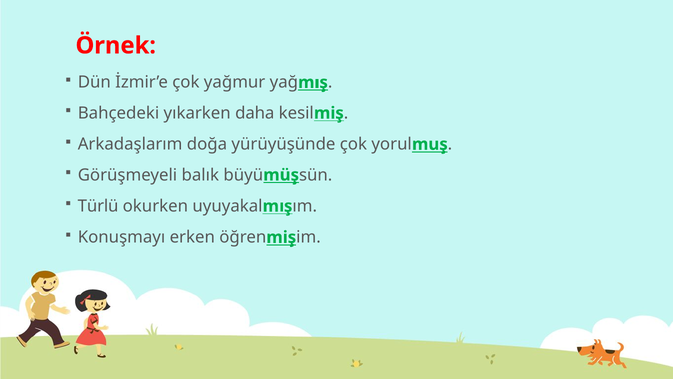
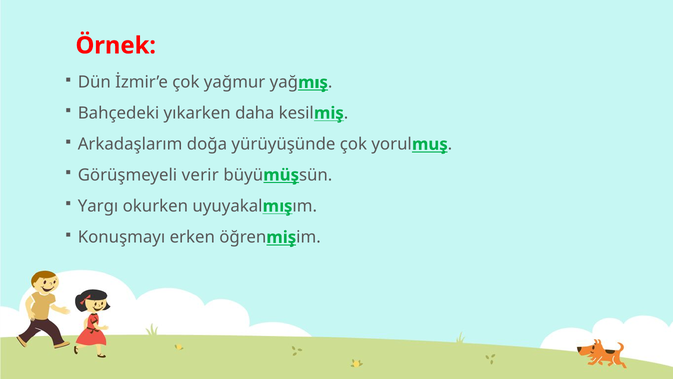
balık: balık -> verir
Türlü: Türlü -> Yargı
